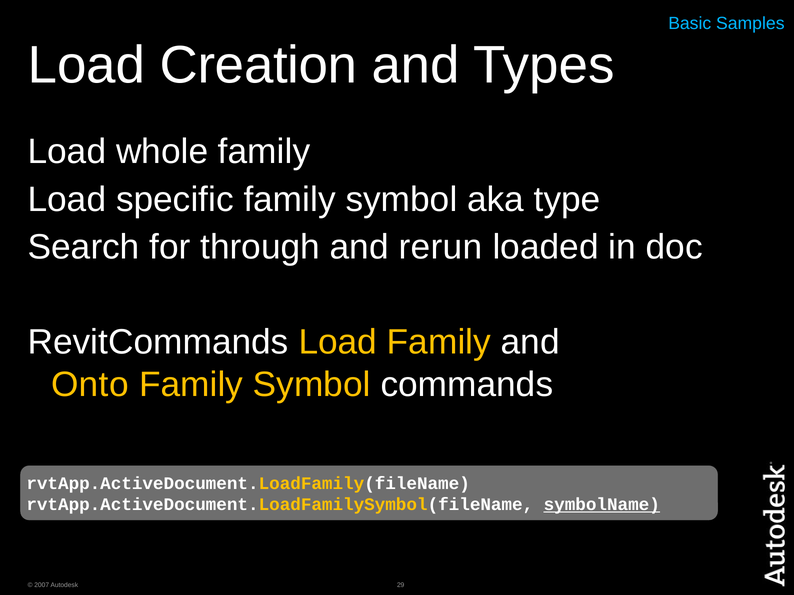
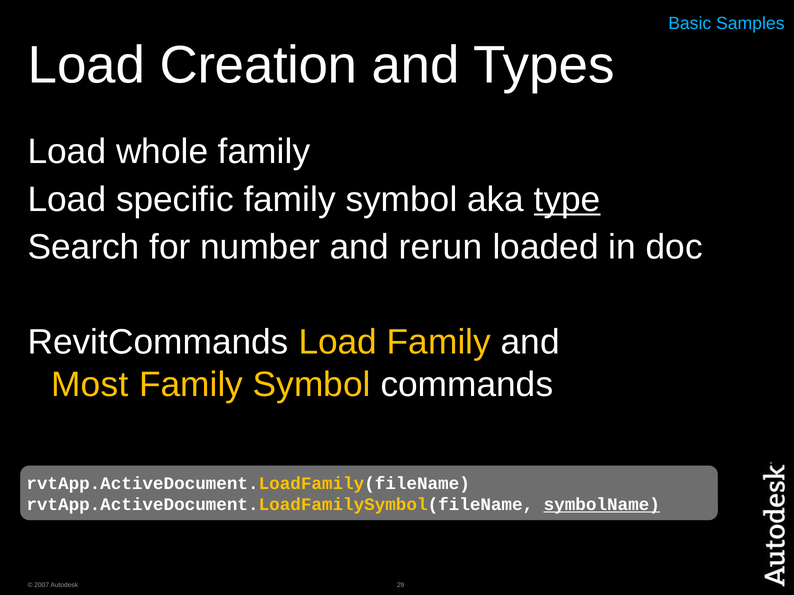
type underline: none -> present
through: through -> number
Onto: Onto -> Most
